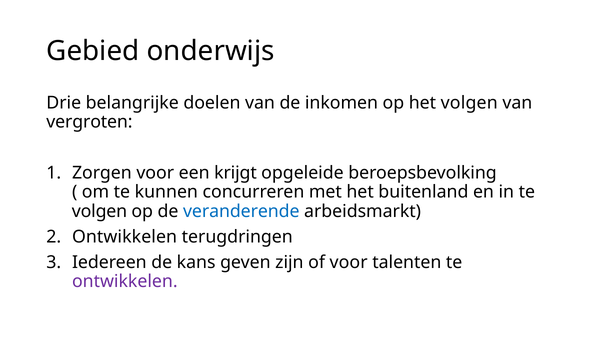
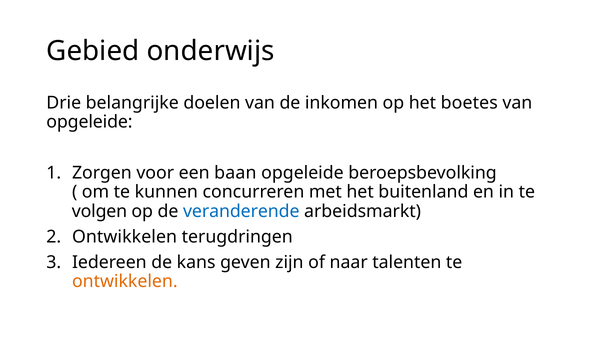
het volgen: volgen -> boetes
vergroten at (89, 122): vergroten -> opgeleide
krijgt: krijgt -> baan
of voor: voor -> naar
ontwikkelen at (125, 281) colour: purple -> orange
